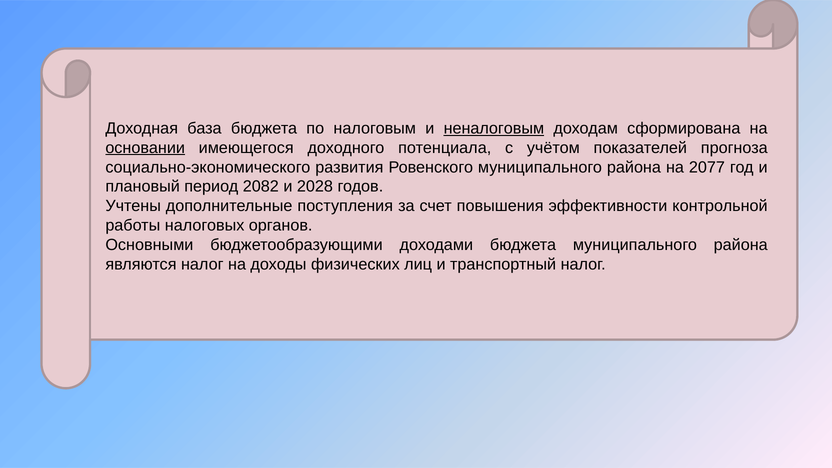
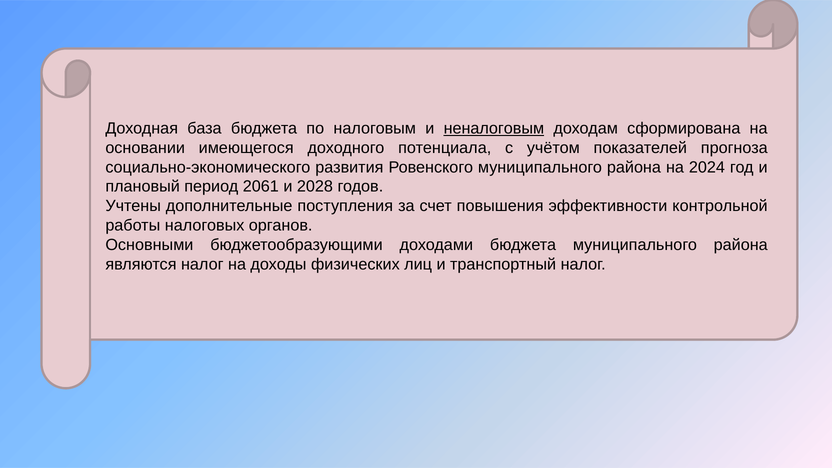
основании underline: present -> none
2077: 2077 -> 2024
2082: 2082 -> 2061
